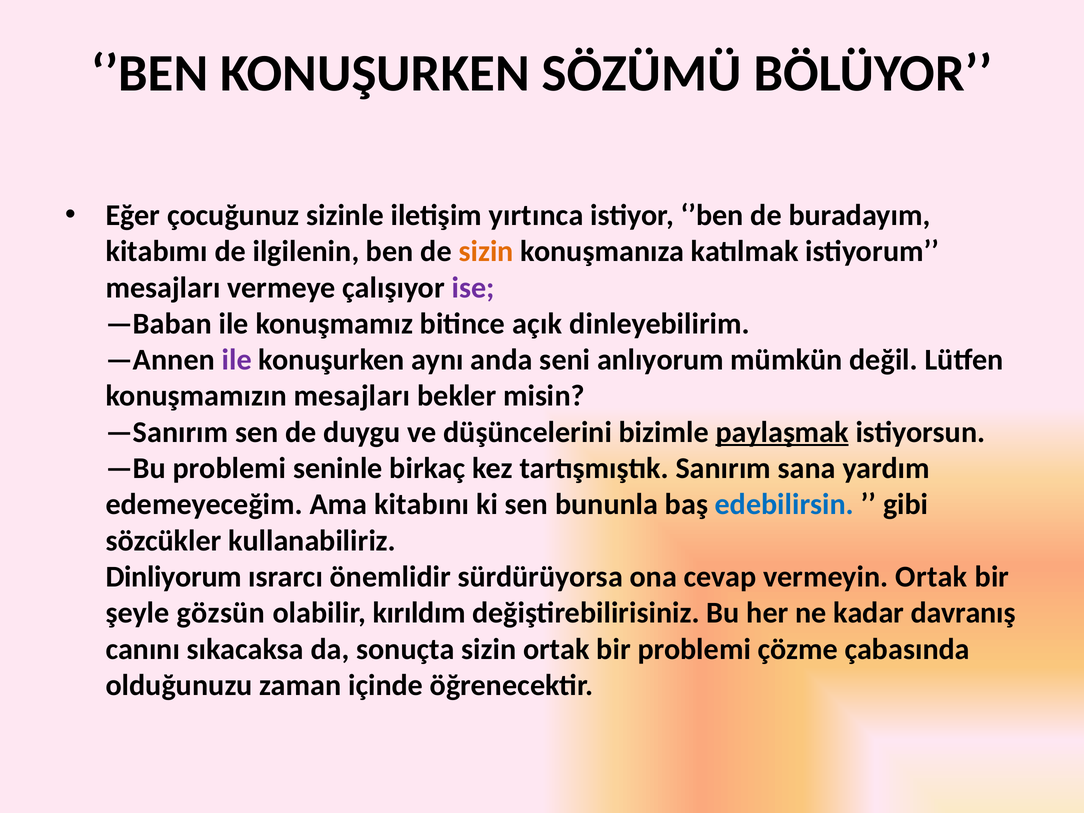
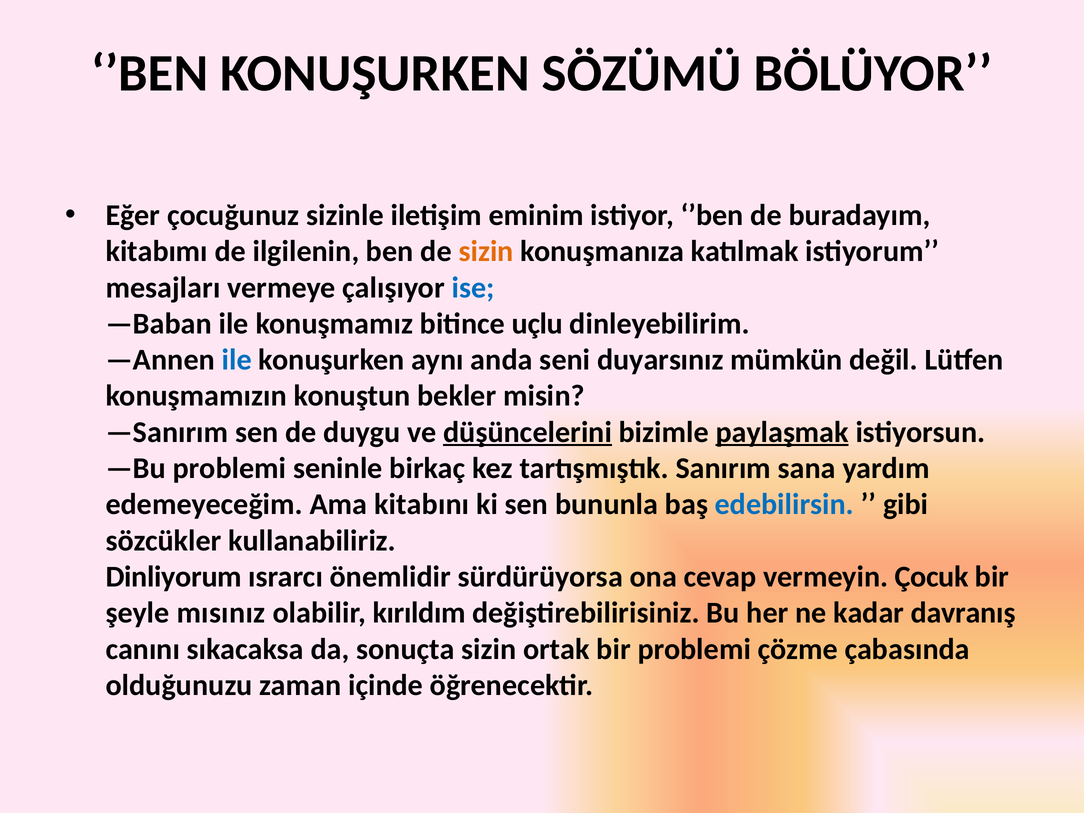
yırtınca: yırtınca -> eminim
ise colour: purple -> blue
açık: açık -> uçlu
ile at (237, 360) colour: purple -> blue
anlıyorum: anlıyorum -> duyarsınız
konuşmamızın mesajları: mesajları -> konuştun
düşüncelerini underline: none -> present
vermeyin Ortak: Ortak -> Çocuk
gözsün: gözsün -> mısınız
